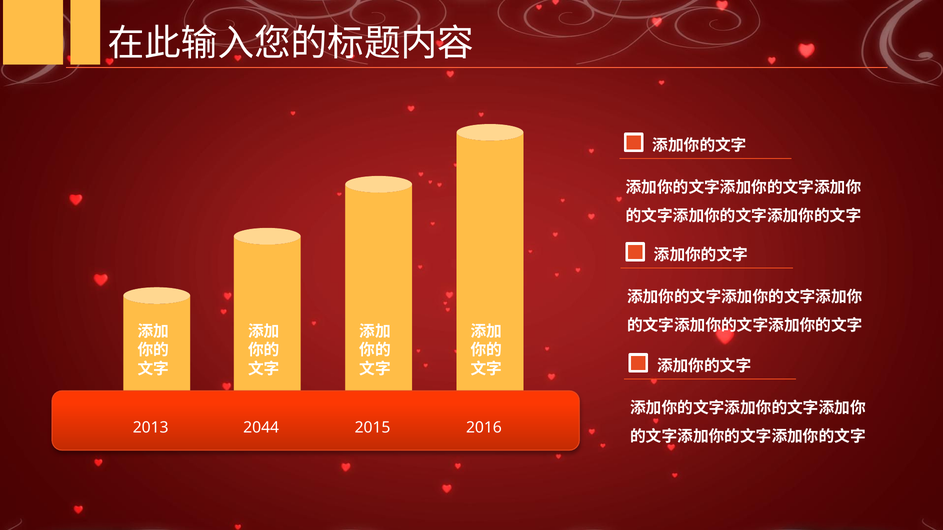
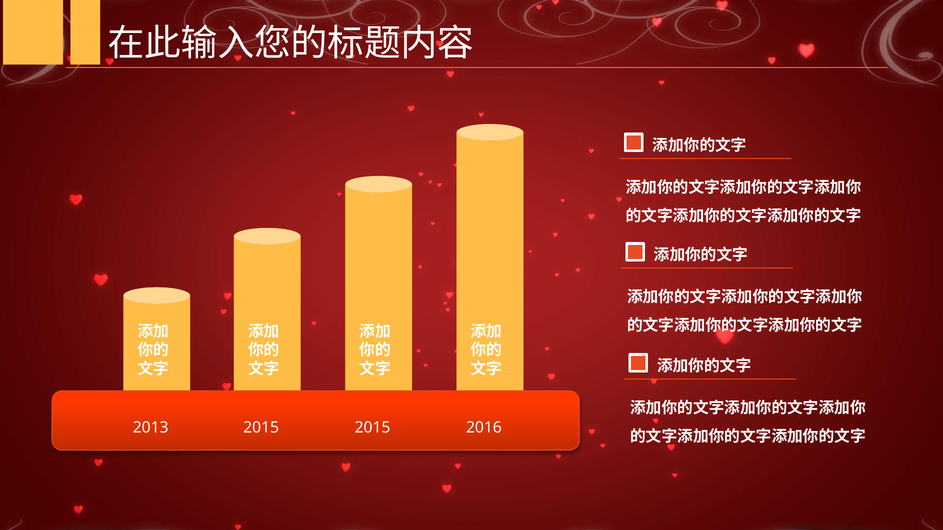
2013 2044: 2044 -> 2015
